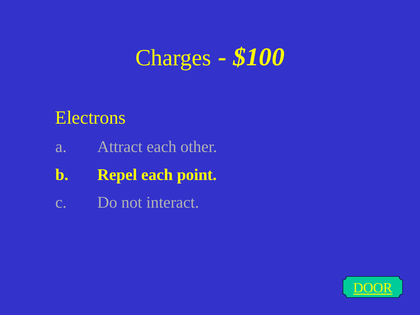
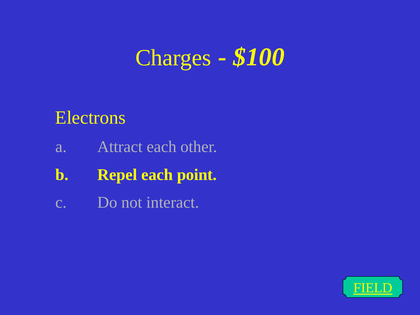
DOOR: DOOR -> FIELD
